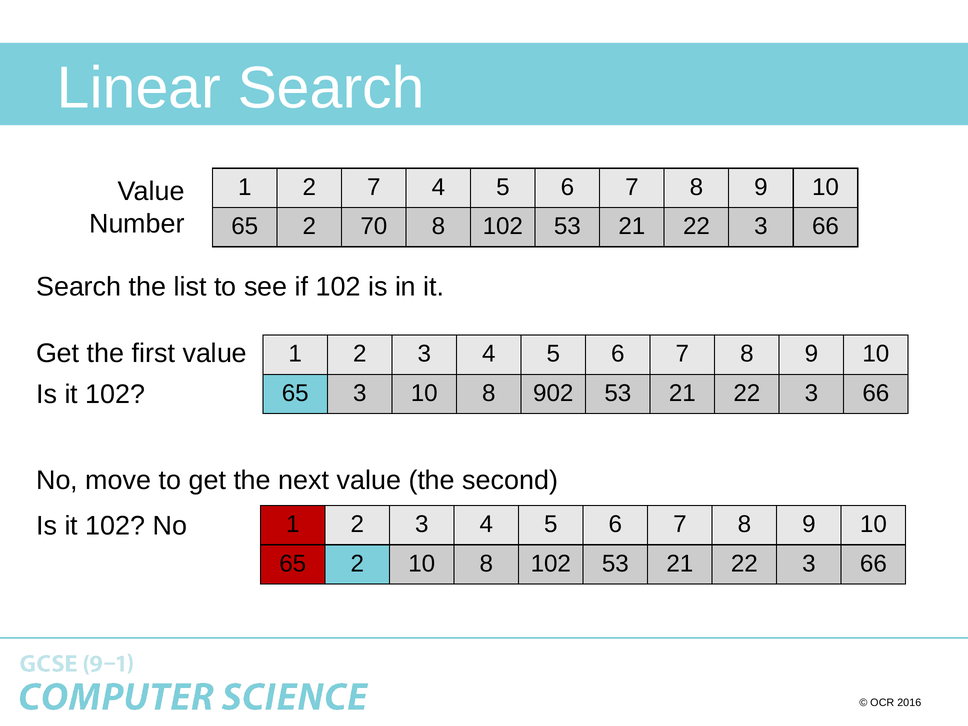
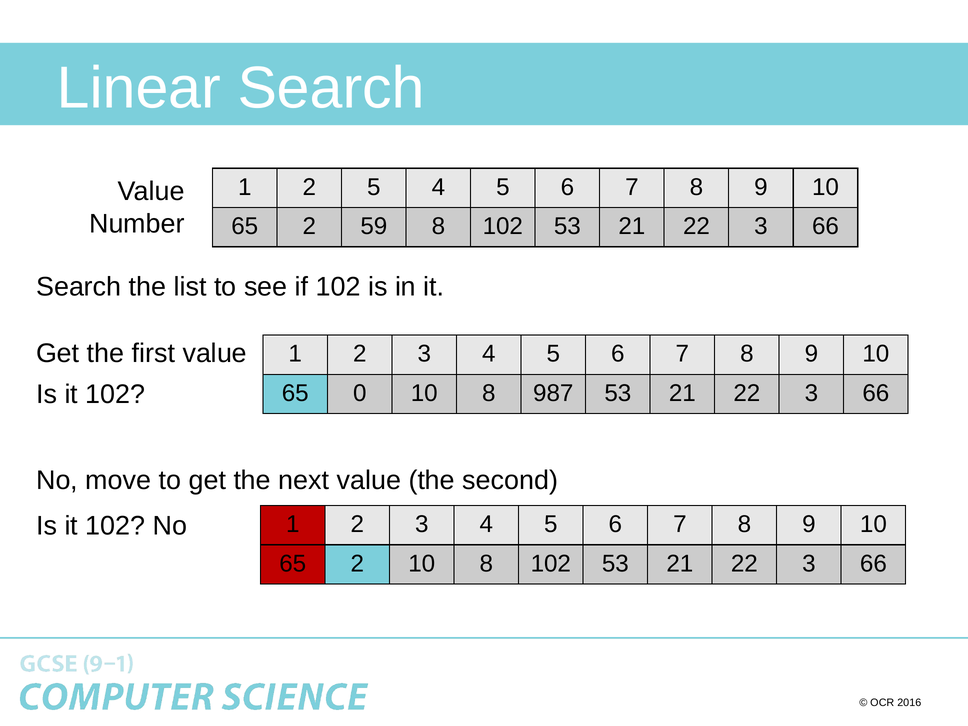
2 7: 7 -> 5
70: 70 -> 59
65 3: 3 -> 0
902: 902 -> 987
